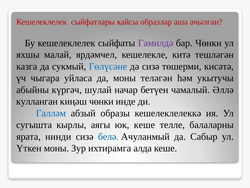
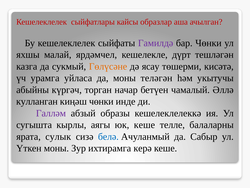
китә: китә -> дүрт
Гөлүсәне colour: blue -> orange
дә сизә: сизә -> ясау
чыгара: чыгара -> урамга
шулай: шулай -> торган
Галләм colour: blue -> purple
нинди: нинди -> сулык
алда: алда -> керә
